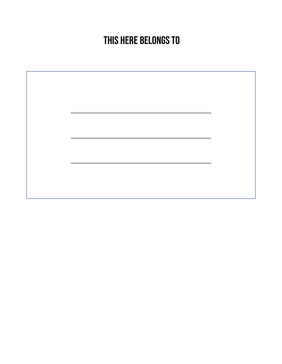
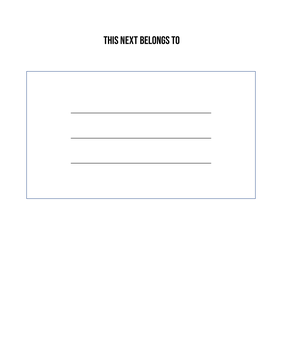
here: here -> next
